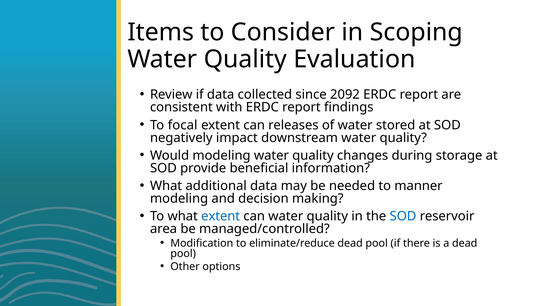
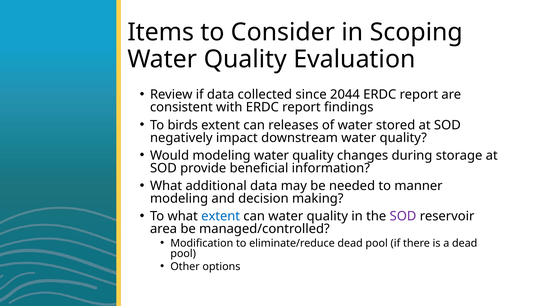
2092: 2092 -> 2044
focal: focal -> birds
SOD at (403, 216) colour: blue -> purple
